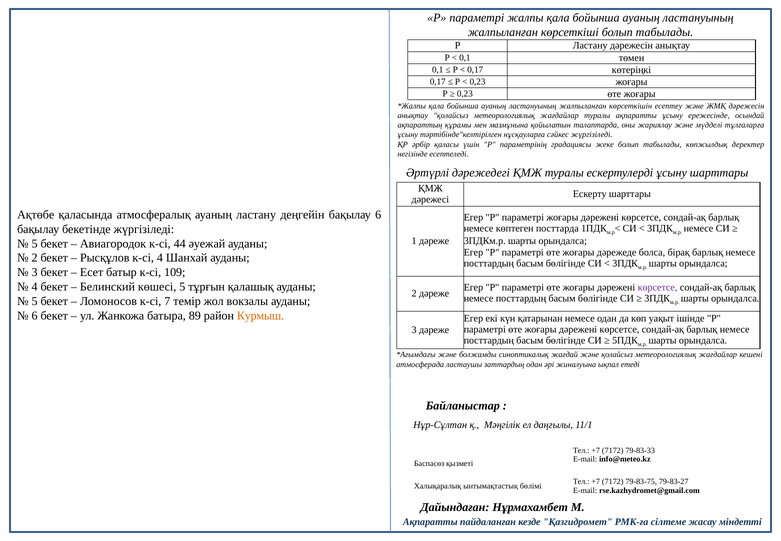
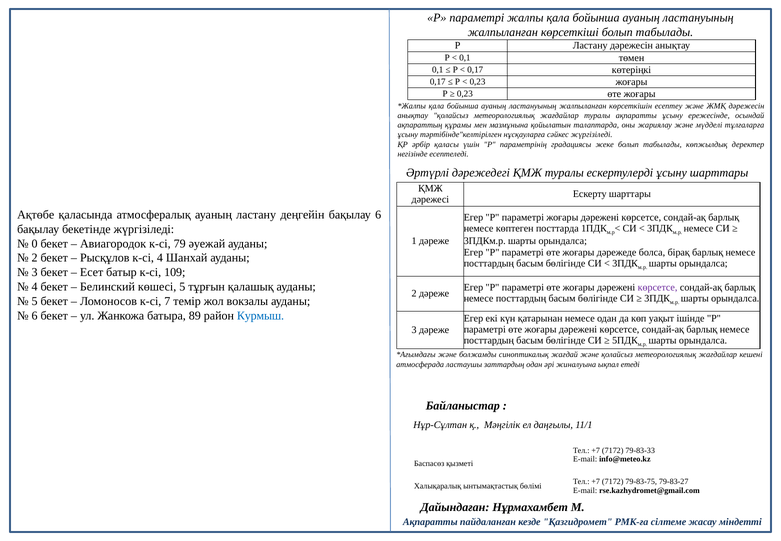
5 at (35, 243): 5 -> 0
44: 44 -> 79
Курмыш colour: orange -> blue
